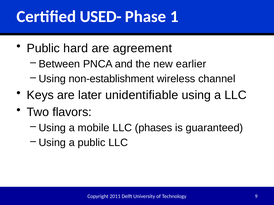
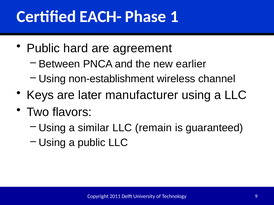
USED-: USED- -> EACH-
unidentifiable: unidentifiable -> manufacturer
mobile: mobile -> similar
phases: phases -> remain
